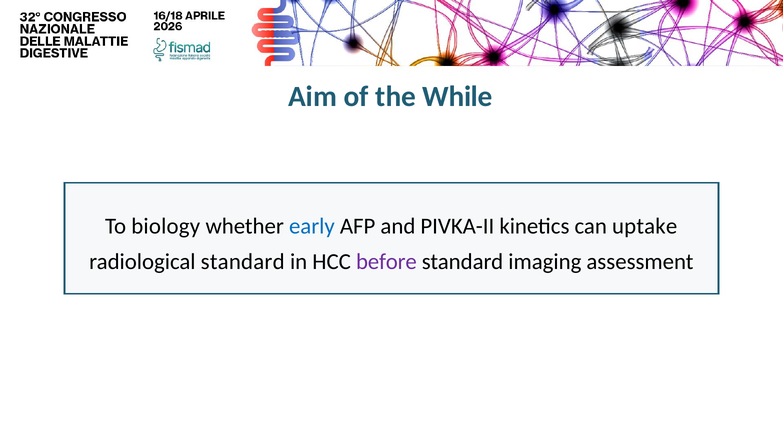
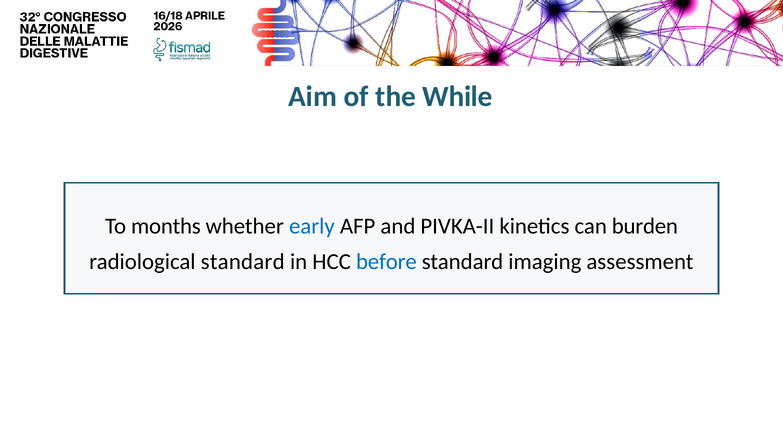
biology: biology -> months
uptake: uptake -> burden
before colour: purple -> blue
